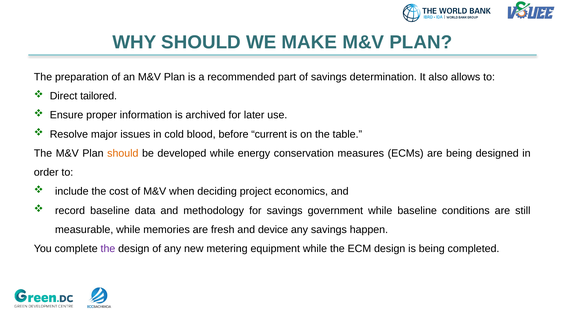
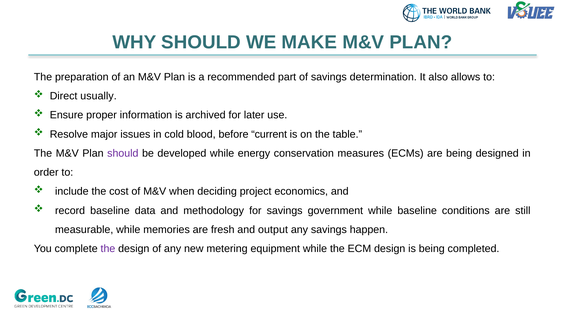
tailored: tailored -> usually
should at (123, 153) colour: orange -> purple
device: device -> output
